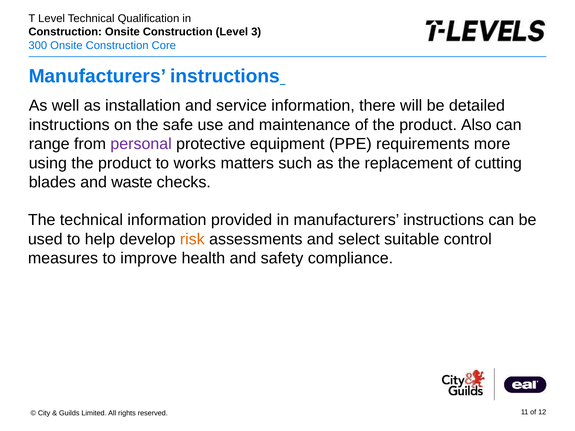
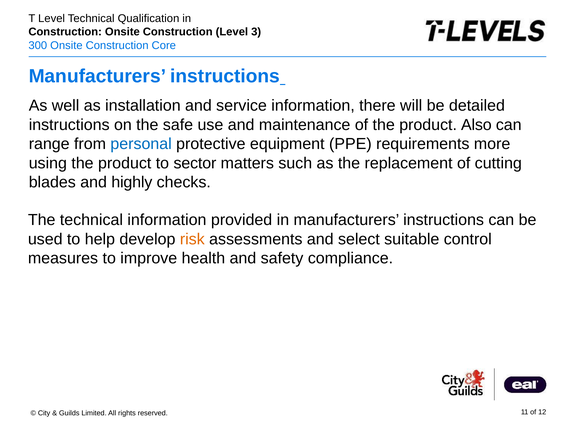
personal colour: purple -> blue
works: works -> sector
waste: waste -> highly
